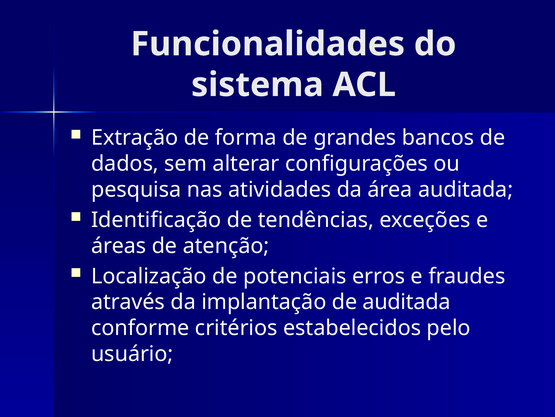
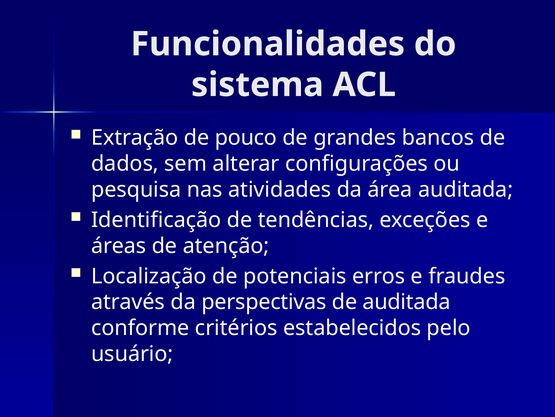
forma: forma -> pouco
implantação: implantação -> perspectivas
